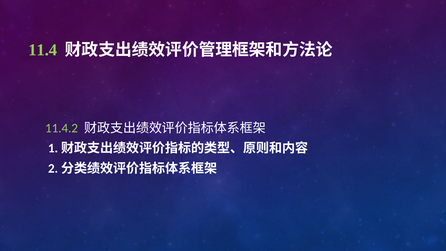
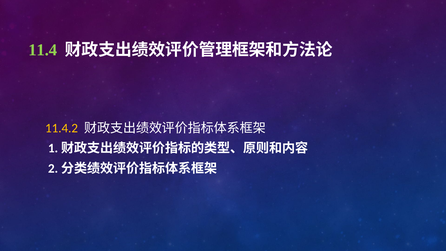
11.4.2 colour: light green -> yellow
